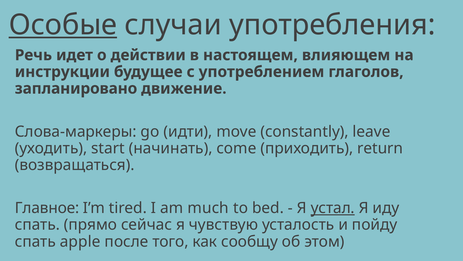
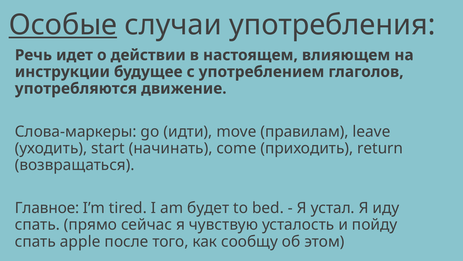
запланировано: запланировано -> употребляются
constantly: constantly -> правилам
much: much -> будет
устал underline: present -> none
